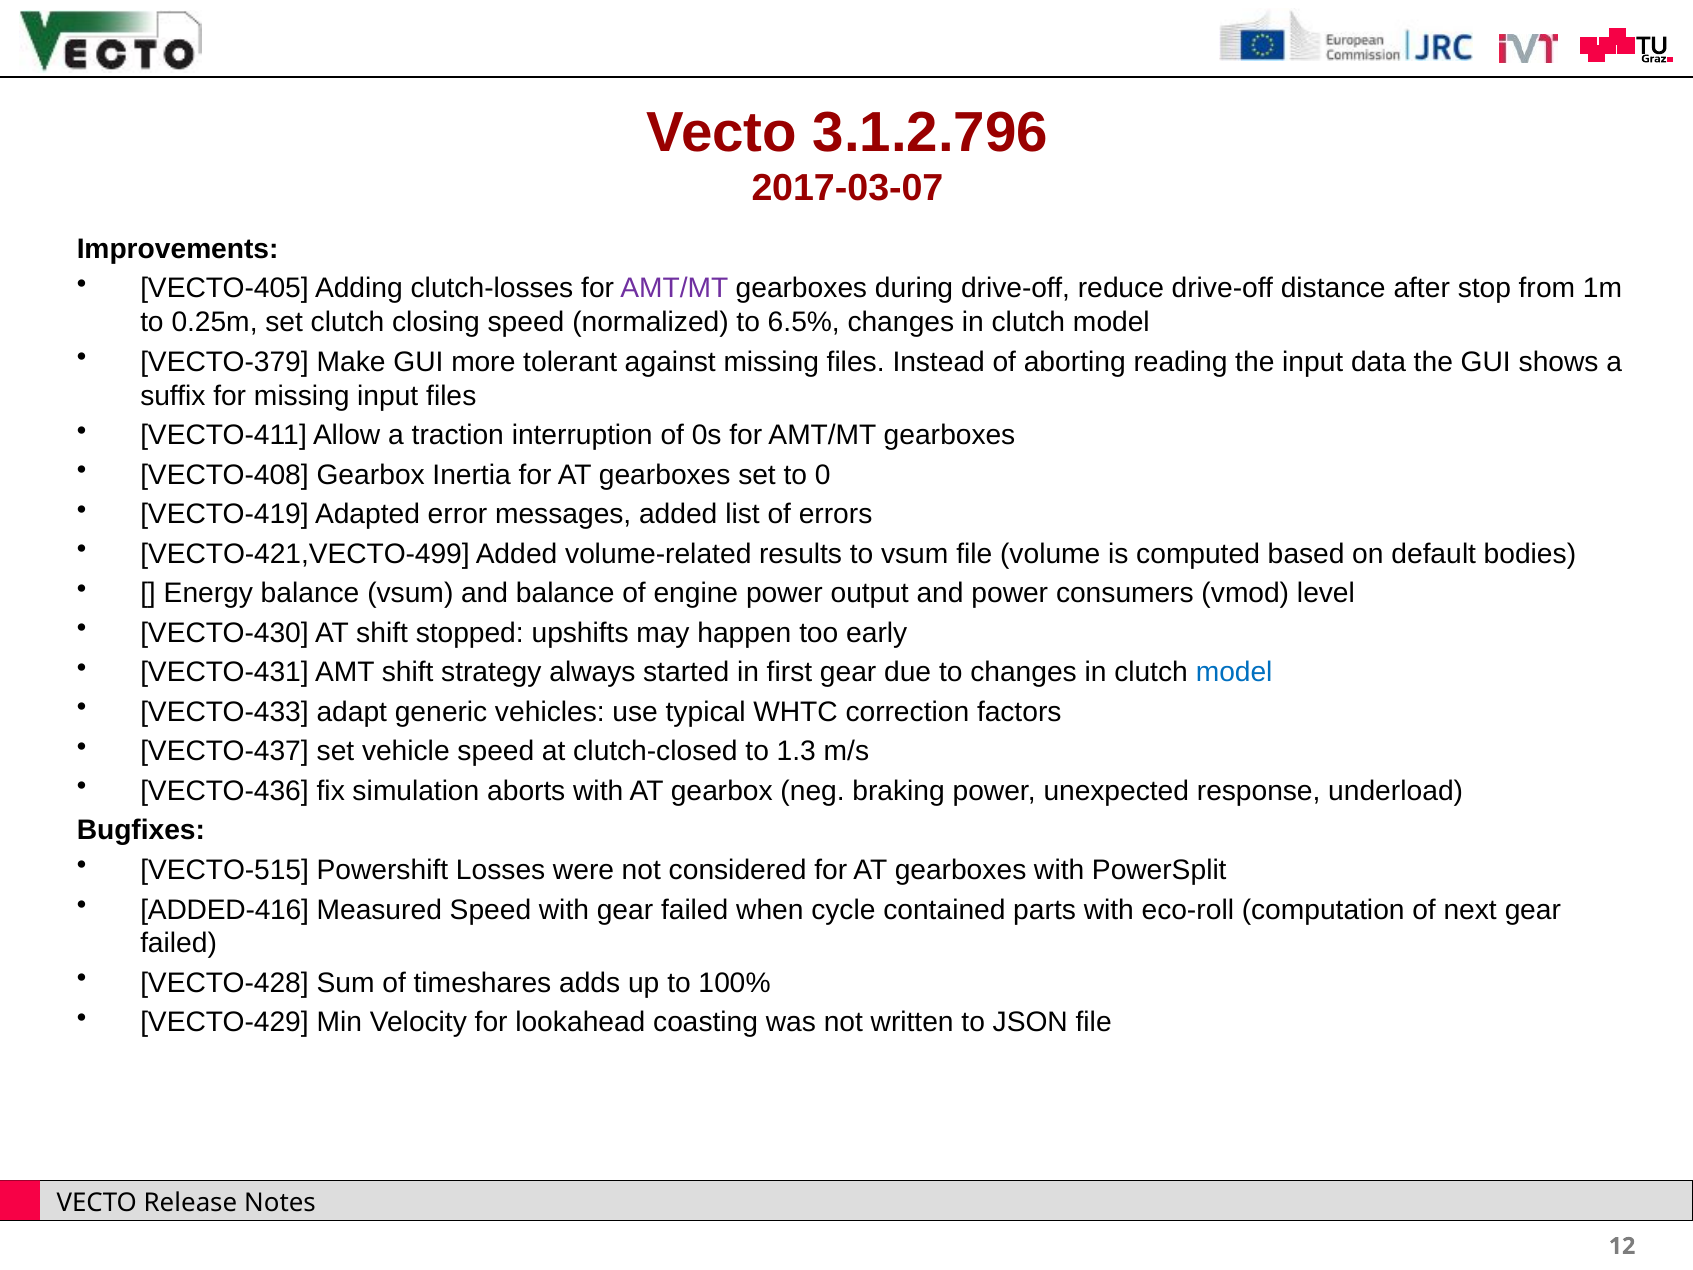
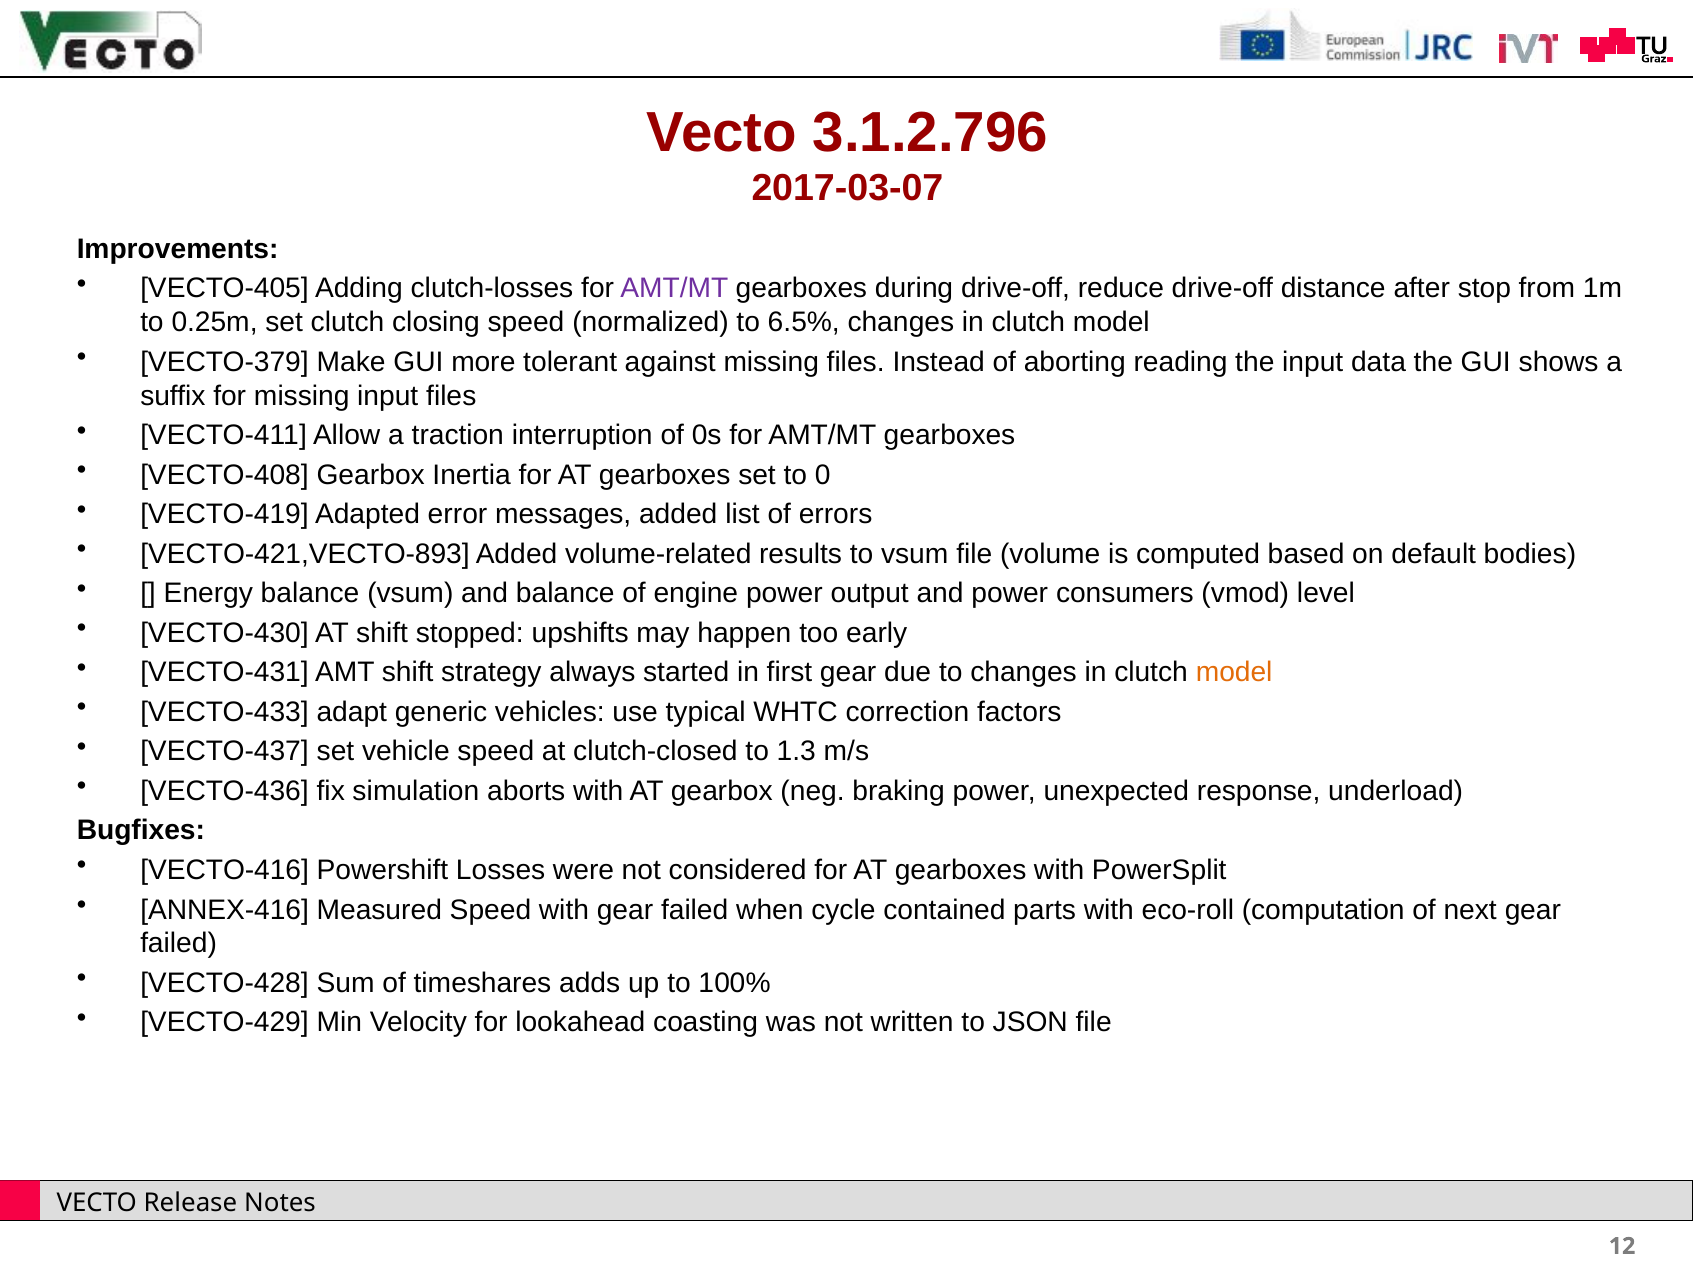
VECTO-421,VECTO-499: VECTO-421,VECTO-499 -> VECTO-421,VECTO-893
model at (1234, 672) colour: blue -> orange
VECTO-515: VECTO-515 -> VECTO-416
ADDED-416: ADDED-416 -> ANNEX-416
